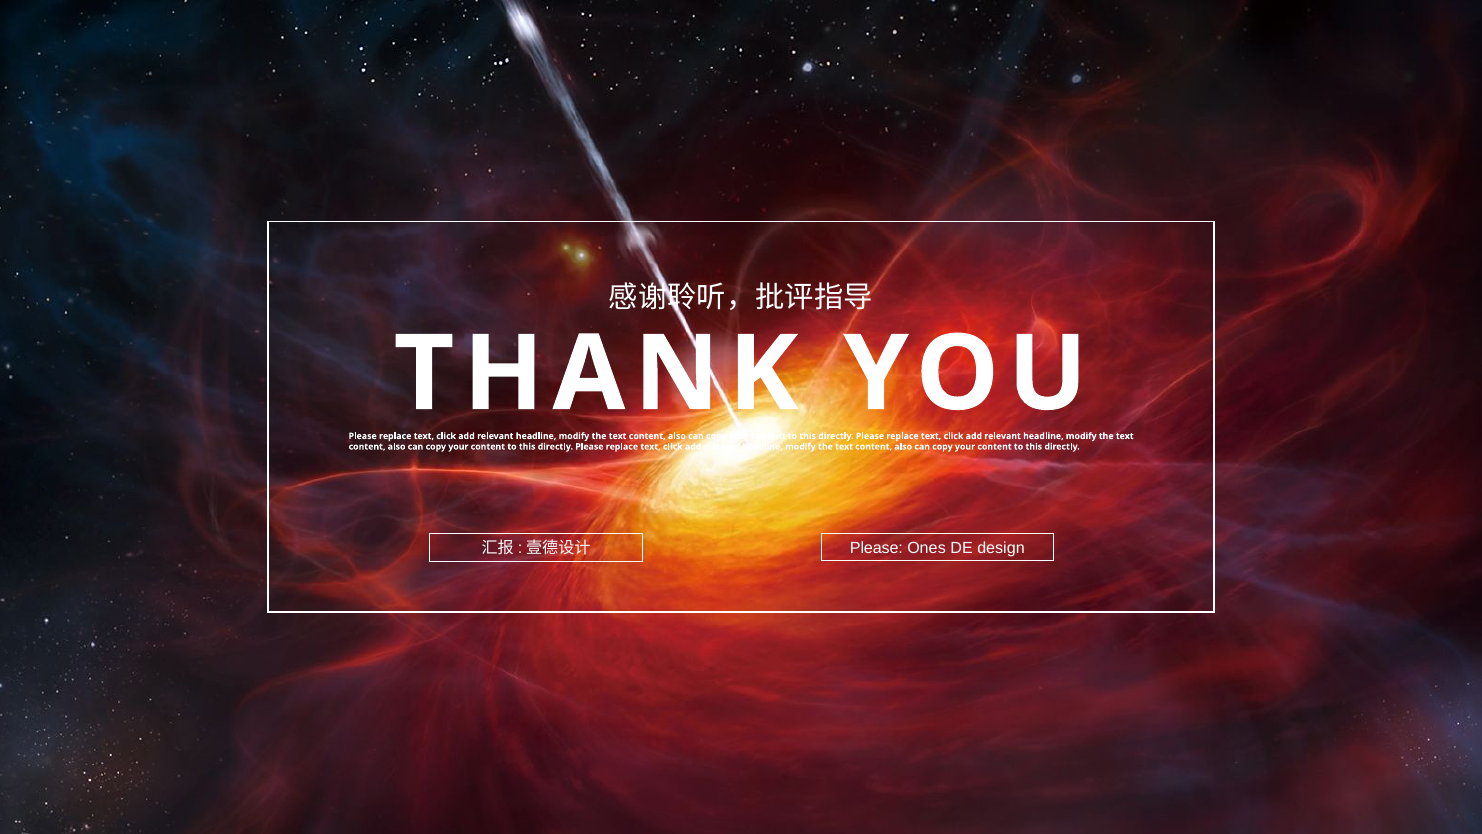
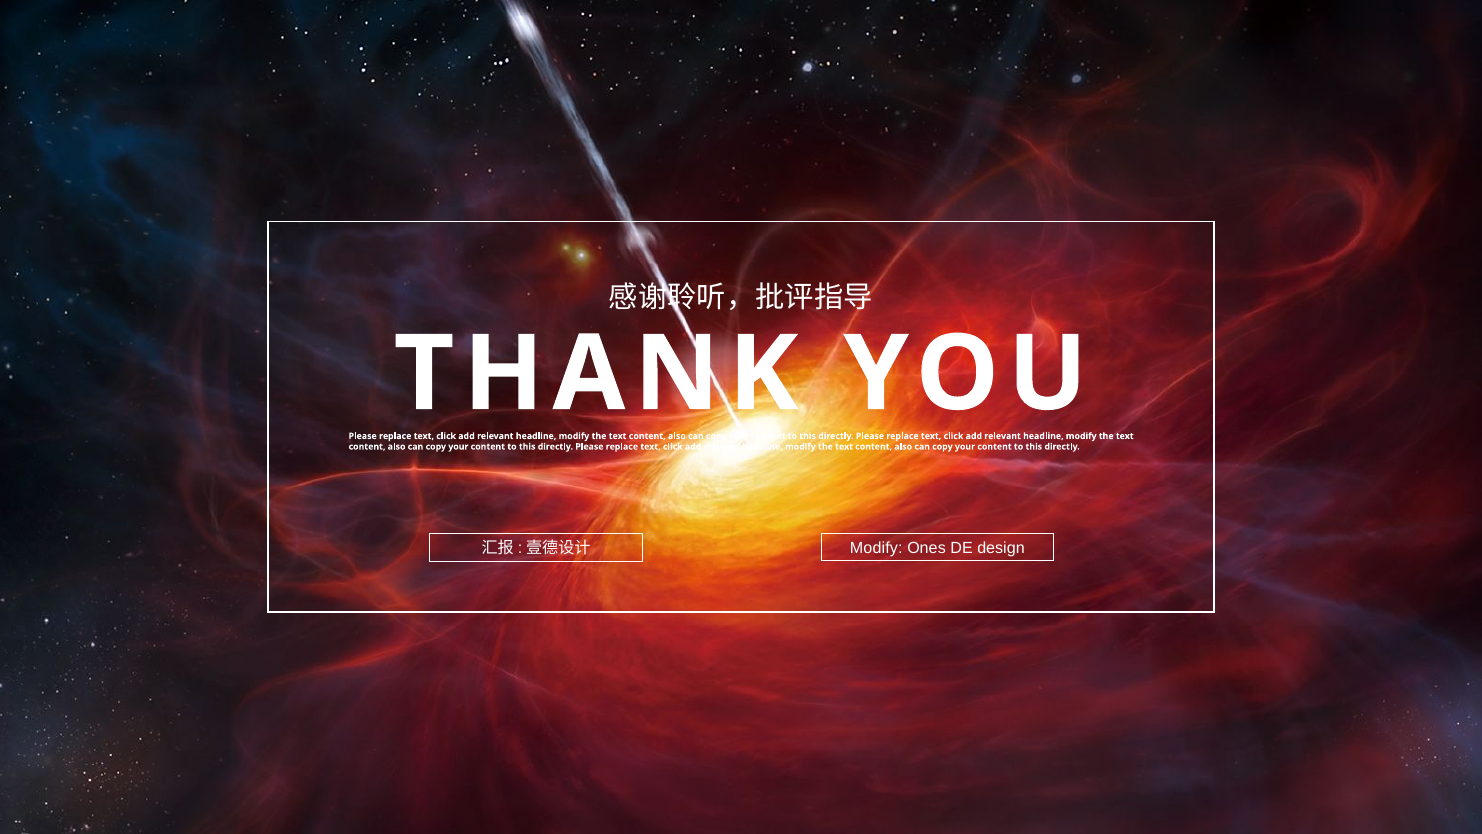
Please at (876, 548): Please -> Modify
